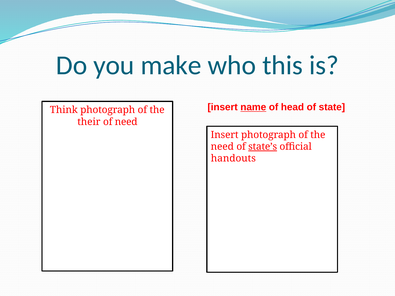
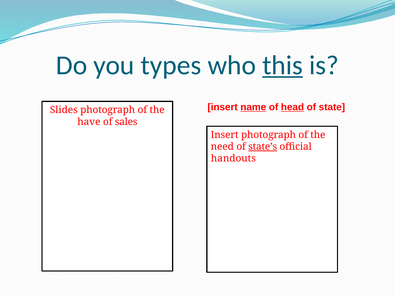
make: make -> types
this underline: none -> present
head underline: none -> present
Think: Think -> Slides
their: their -> have
of need: need -> sales
